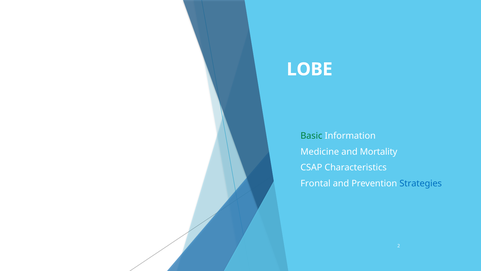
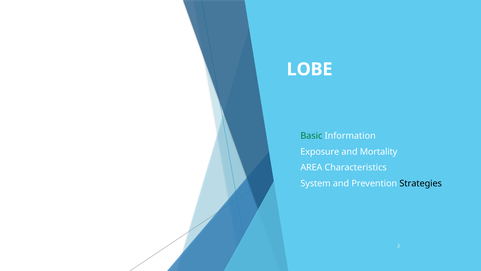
Medicine: Medicine -> Exposure
CSAP: CSAP -> AREA
Frontal: Frontal -> System
Strategies colour: blue -> black
